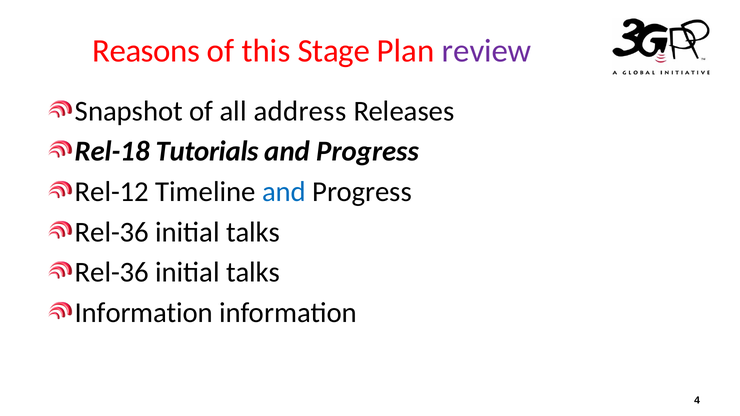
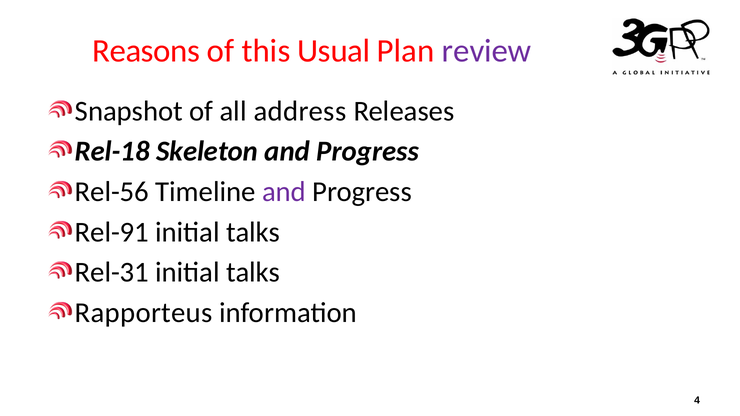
Stage: Stage -> Usual
Tutorials: Tutorials -> Skeleton
Rel-12: Rel-12 -> Rel-56
and at (284, 192) colour: blue -> purple
Rel-36 at (112, 232): Rel-36 -> Rel-91
Rel-36 at (112, 273): Rel-36 -> Rel-31
Information at (144, 313): Information -> Rapporteus
